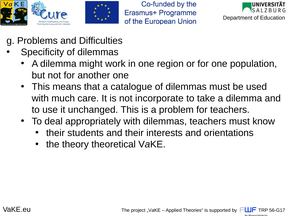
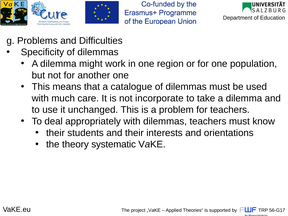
theoretical: theoretical -> systematic
